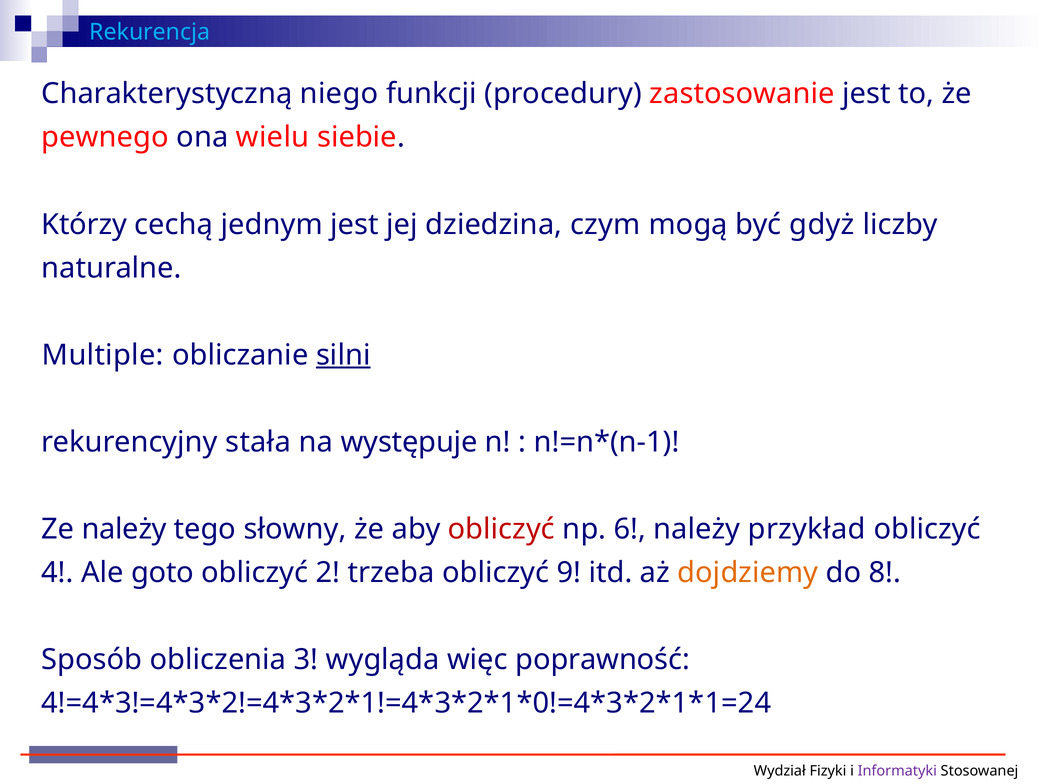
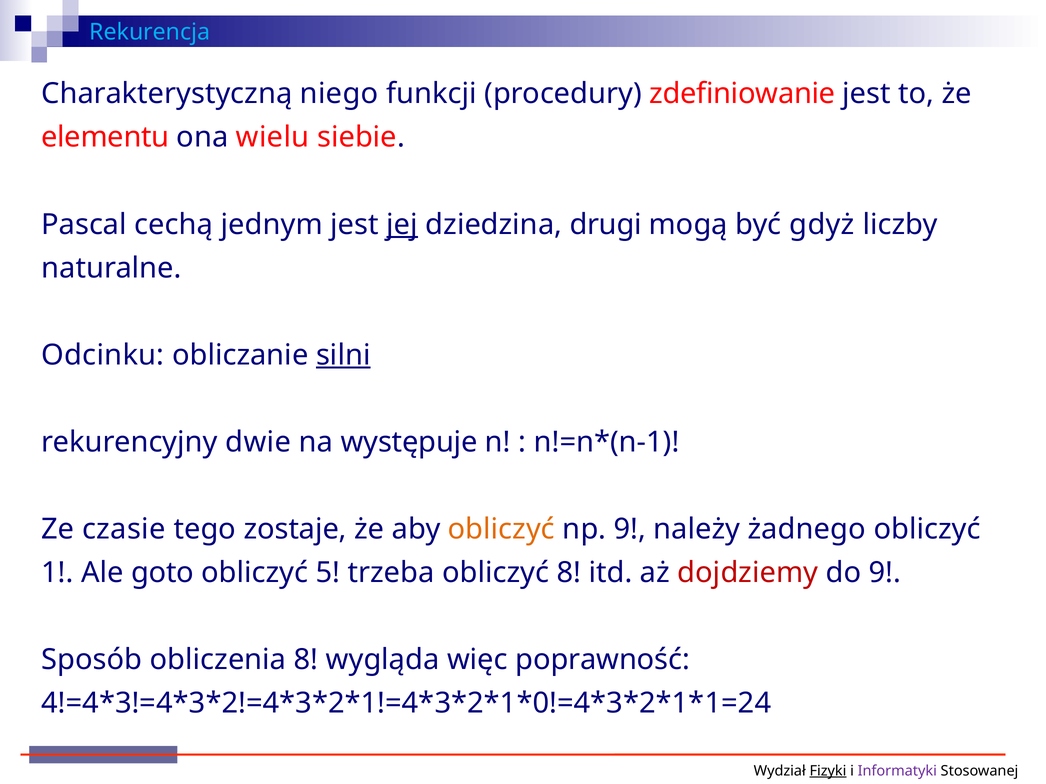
zastosowanie: zastosowanie -> zdefiniowanie
pewnego: pewnego -> elementu
Którzy: Którzy -> Pascal
jej underline: none -> present
czym: czym -> drugi
Multiple: Multiple -> Odcinku
stała: stała -> dwie
Ze należy: należy -> czasie
słowny: słowny -> zostaje
obliczyć at (501, 530) colour: red -> orange
np 6: 6 -> 9
przykład: przykład -> żadnego
4: 4 -> 1
2: 2 -> 5
obliczyć 9: 9 -> 8
dojdziemy colour: orange -> red
do 8: 8 -> 9
obliczenia 3: 3 -> 8
Fizyki underline: none -> present
